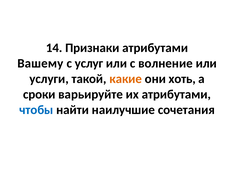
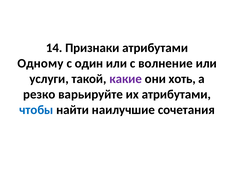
Вашему: Вашему -> Одному
услуг: услуг -> один
какие colour: orange -> purple
сроки: сроки -> резко
